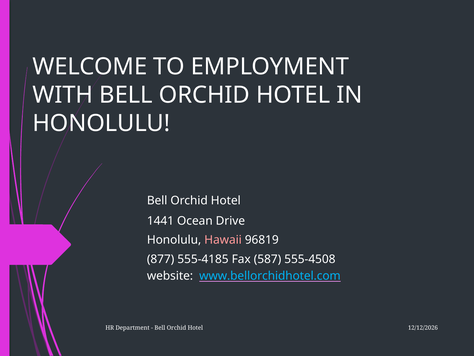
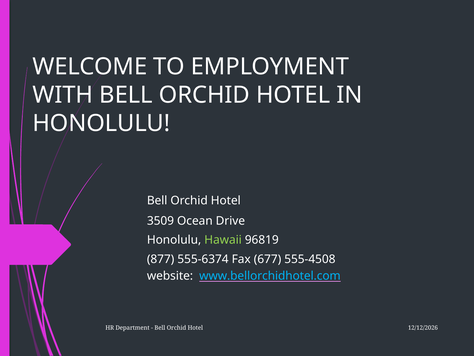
1441: 1441 -> 3509
Hawaii colour: pink -> light green
555-4185: 555-4185 -> 555-6374
587: 587 -> 677
